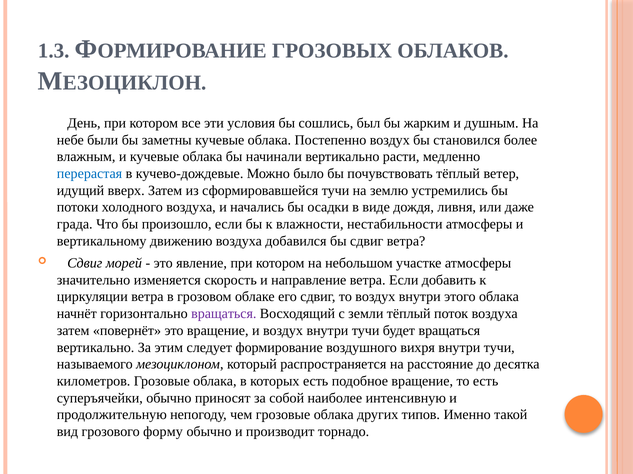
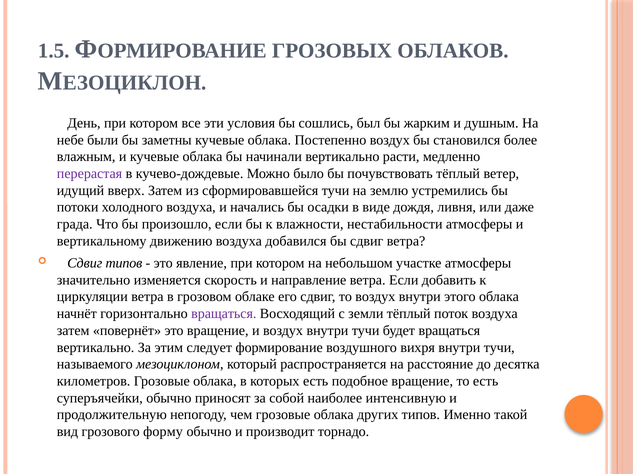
1.3: 1.3 -> 1.5
перерастая colour: blue -> purple
Сдвиг морей: морей -> типов
